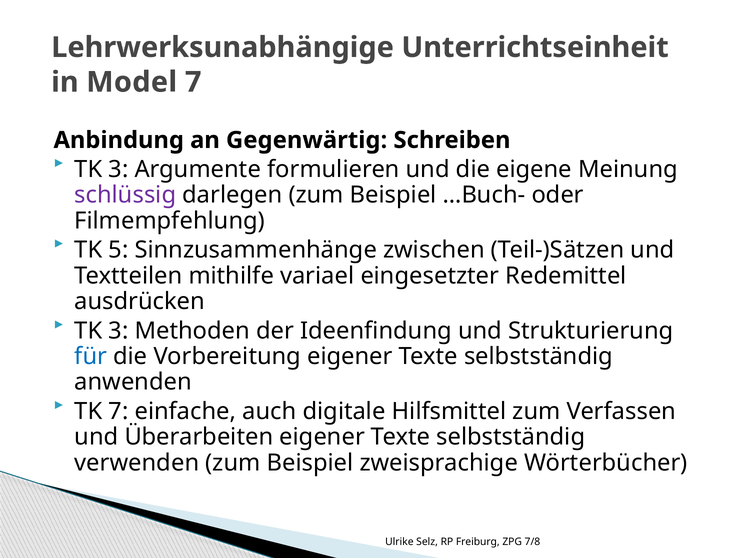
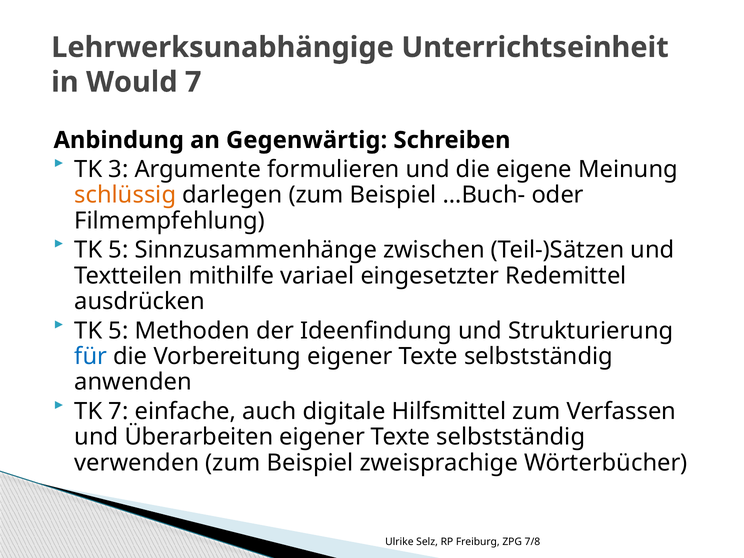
Model: Model -> Would
schlüssig colour: purple -> orange
3 at (118, 331): 3 -> 5
